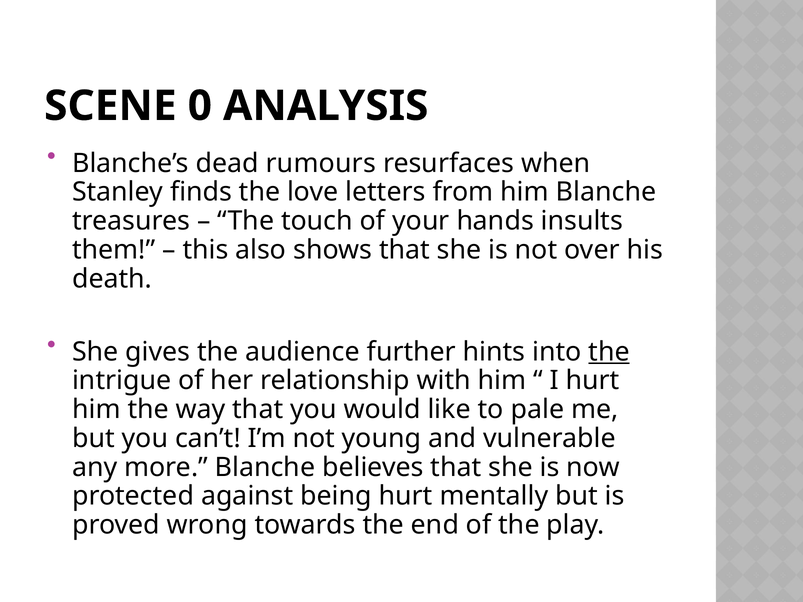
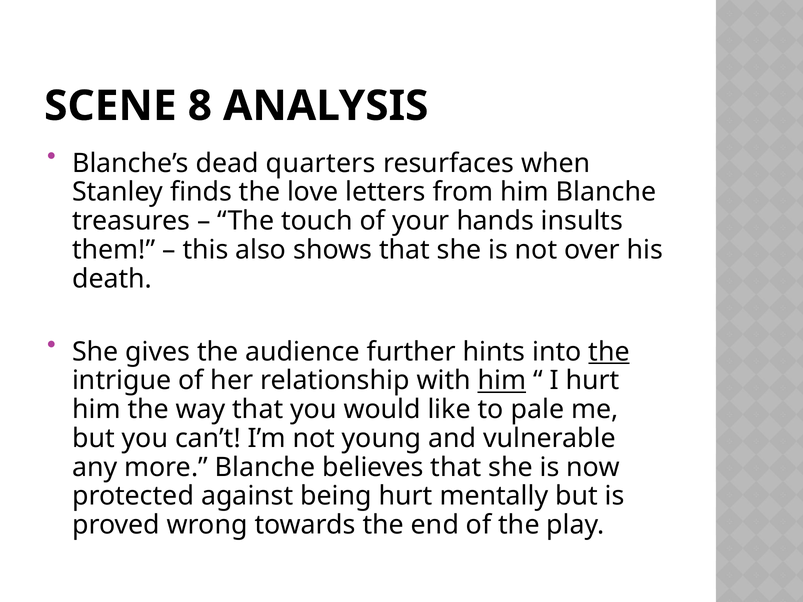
0: 0 -> 8
rumours: rumours -> quarters
him at (502, 381) underline: none -> present
